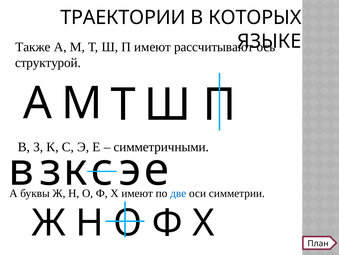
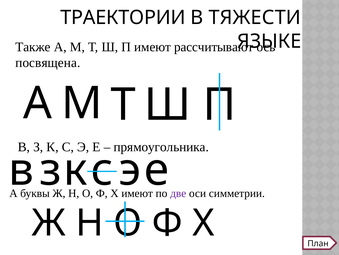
КОТОРЫХ: КОТОРЫХ -> ТЯЖЕСТИ
структурой: структурой -> посвящена
симметричными: симметричными -> прямоугольника
две colour: blue -> purple
